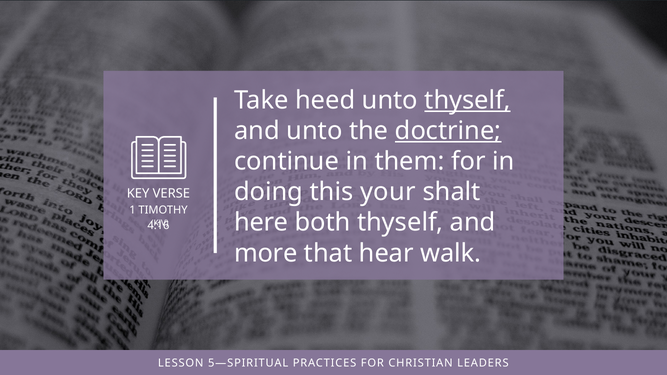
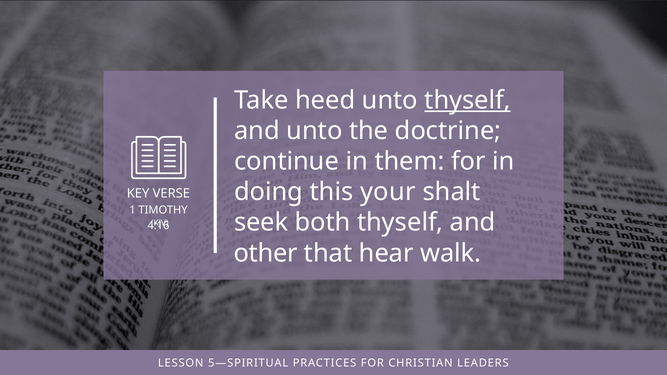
doctrine underline: present -> none
here: here -> seek
more: more -> other
